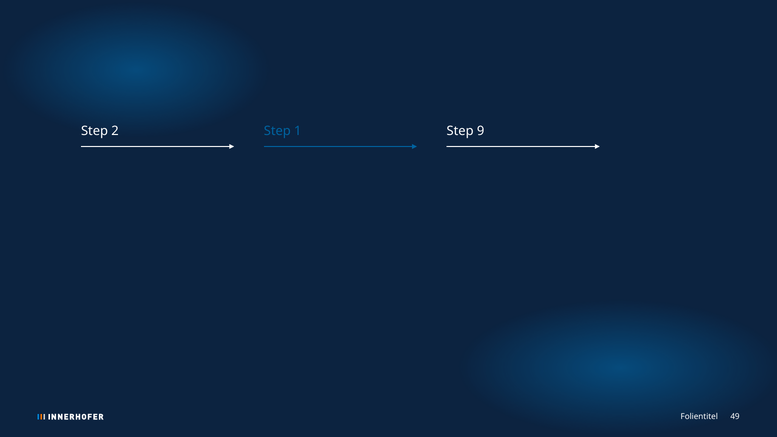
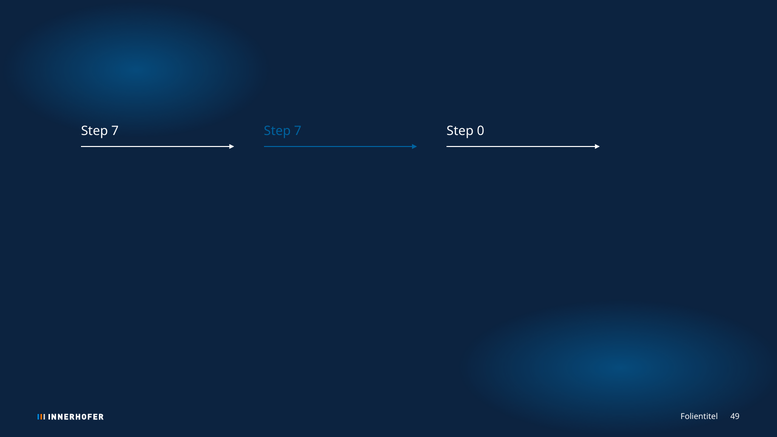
2 at (115, 131): 2 -> 7
1 at (298, 131): 1 -> 7
9: 9 -> 0
